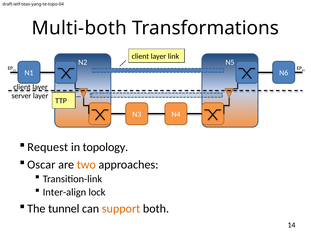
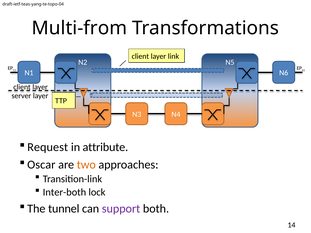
Multi-both: Multi-both -> Multi-from
topology: topology -> attribute
Inter-align: Inter-align -> Inter-both
support colour: orange -> purple
